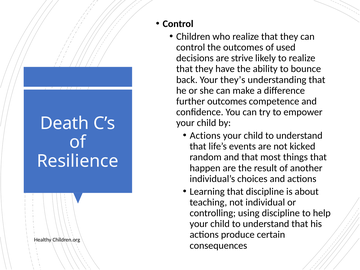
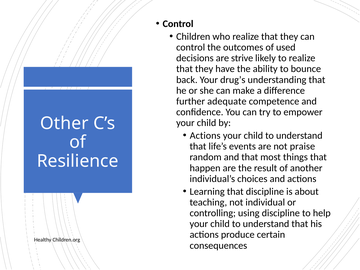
they’s: they’s -> drug’s
further outcomes: outcomes -> adequate
Death: Death -> Other
kicked: kicked -> praise
